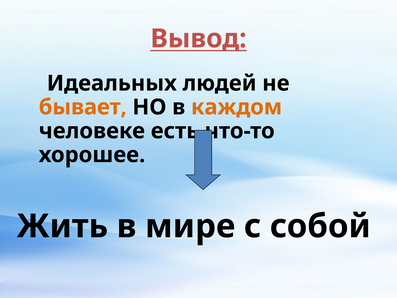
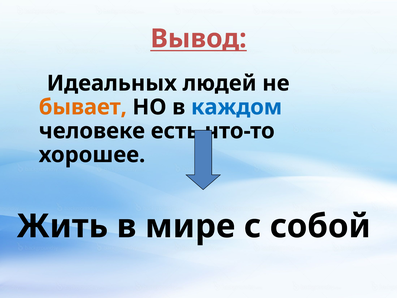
каждом colour: orange -> blue
